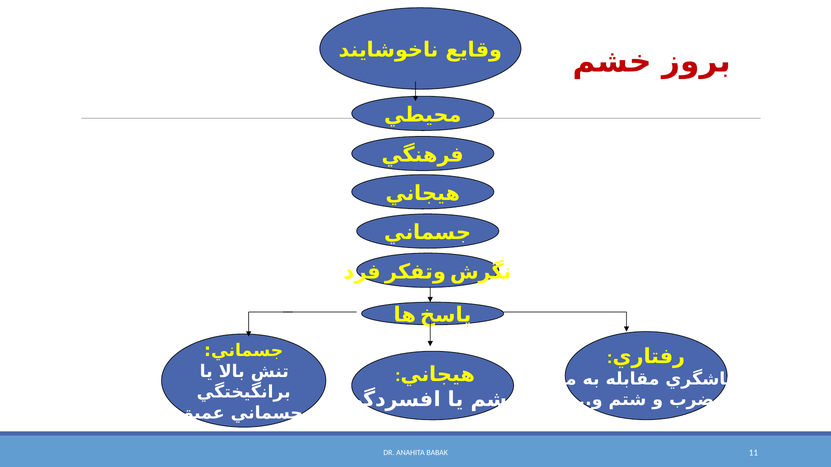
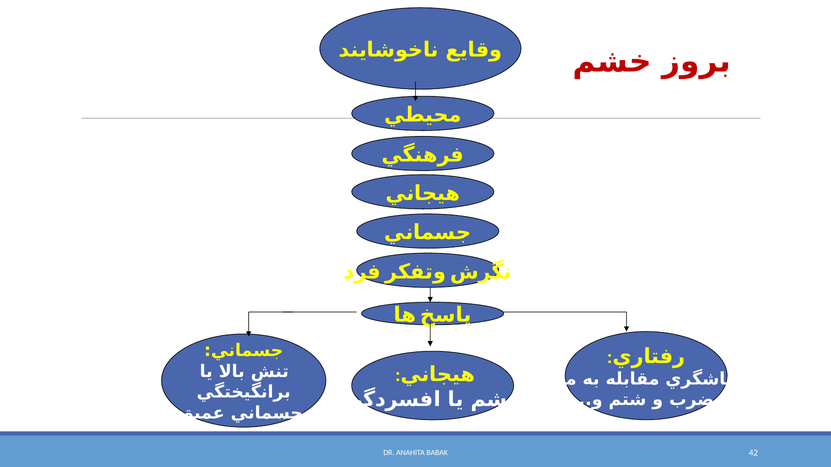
11: 11 -> 42
